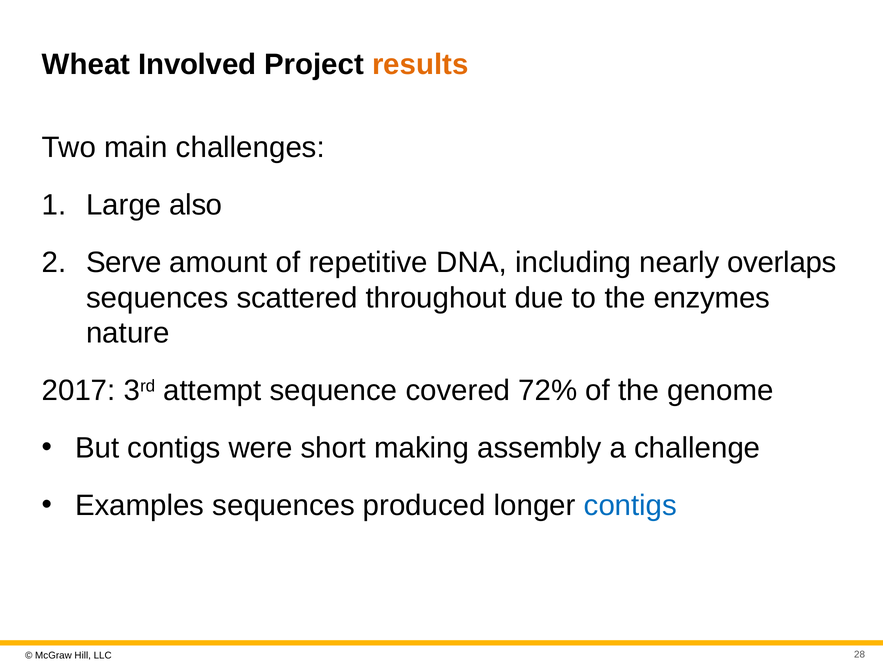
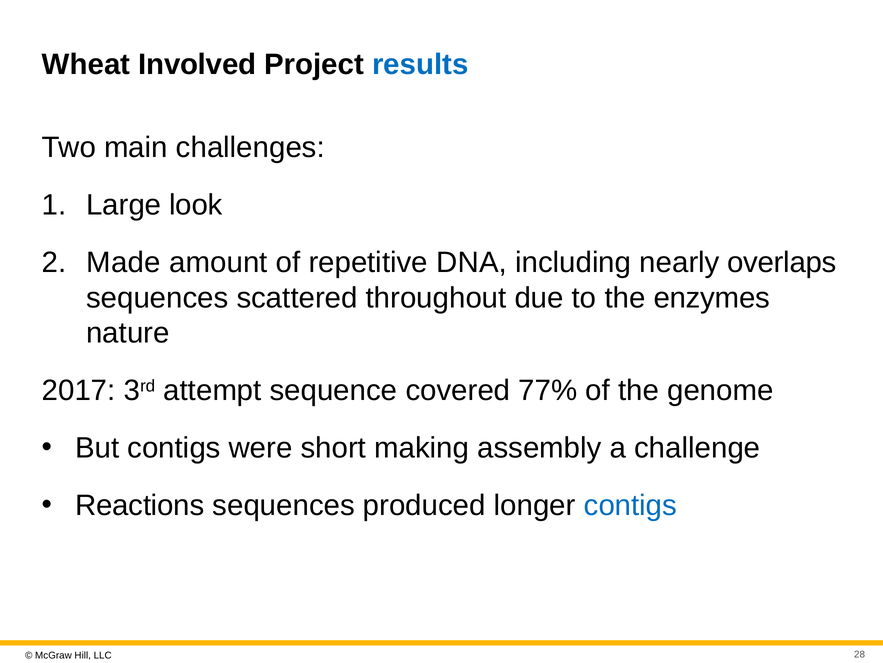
results colour: orange -> blue
also: also -> look
Serve: Serve -> Made
72%: 72% -> 77%
Examples: Examples -> Reactions
